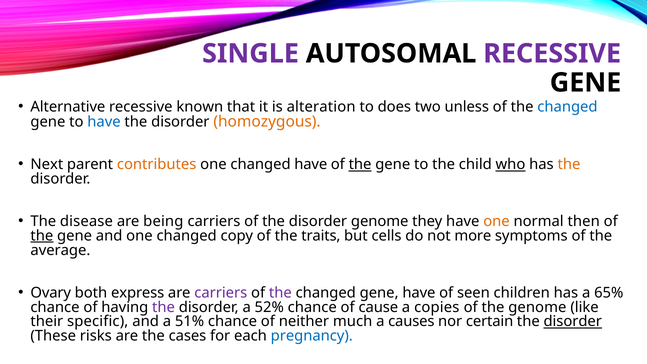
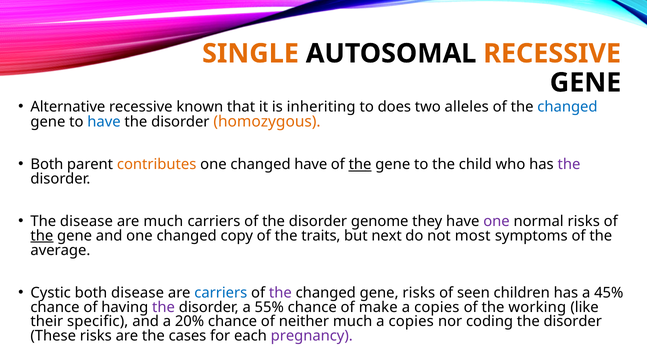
SINGLE colour: purple -> orange
RECESSIVE at (552, 53) colour: purple -> orange
alteration: alteration -> inheriting
unless: unless -> alleles
Next at (47, 164): Next -> Both
who underline: present -> none
the at (569, 164) colour: orange -> purple
are being: being -> much
one at (497, 221) colour: orange -> purple
normal then: then -> risks
cells: cells -> next
more: more -> most
Ovary: Ovary -> Cystic
both express: express -> disease
carriers at (221, 293) colour: purple -> blue
gene have: have -> risks
65%: 65% -> 45%
52%: 52% -> 55%
cause: cause -> make
the genome: genome -> working
51%: 51% -> 20%
causes at (411, 321): causes -> copies
certain: certain -> coding
disorder at (573, 321) underline: present -> none
pregnancy colour: blue -> purple
